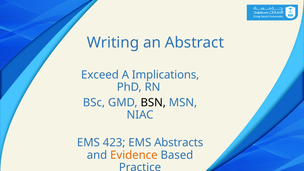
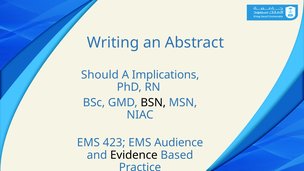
Exceed: Exceed -> Should
Abstracts: Abstracts -> Audience
Evidence colour: orange -> black
